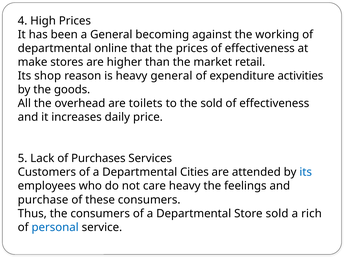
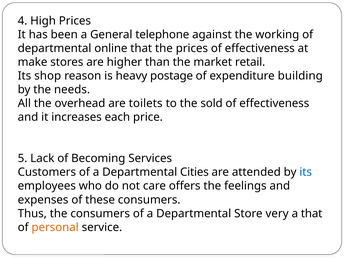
becoming: becoming -> telephone
heavy general: general -> postage
activities: activities -> building
goods: goods -> needs
daily: daily -> each
Purchases: Purchases -> Becoming
care heavy: heavy -> offers
purchase: purchase -> expenses
Store sold: sold -> very
a rich: rich -> that
personal colour: blue -> orange
